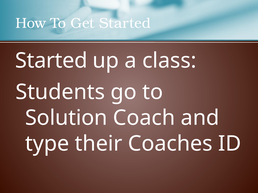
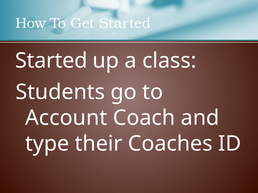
Solution: Solution -> Account
